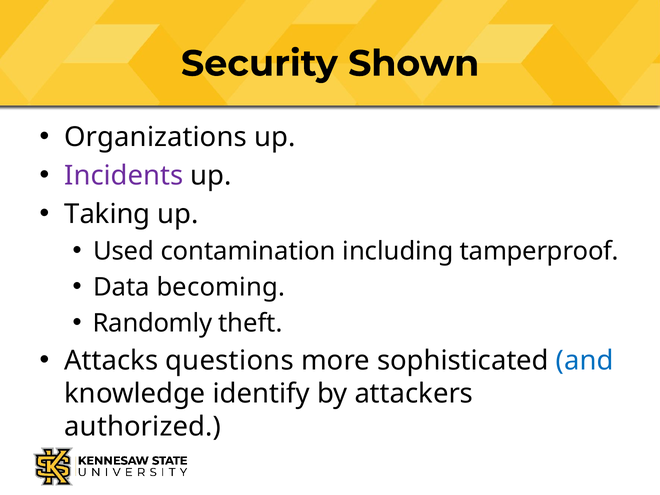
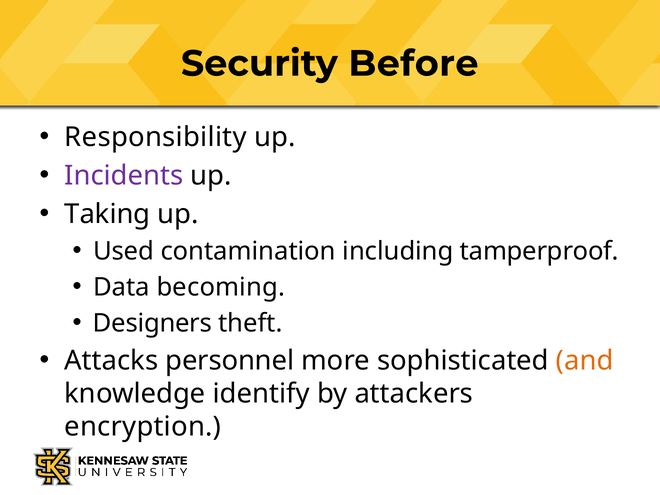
Shown: Shown -> Before
Organizations: Organizations -> Responsibility
Randomly: Randomly -> Designers
questions: questions -> personnel
and colour: blue -> orange
authorized: authorized -> encryption
